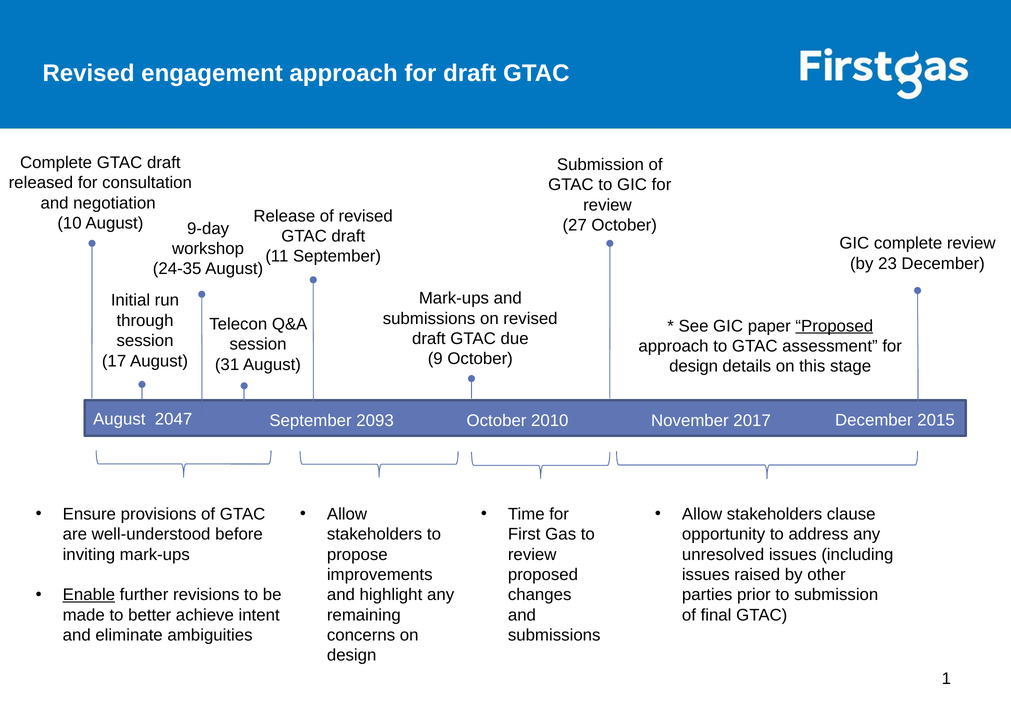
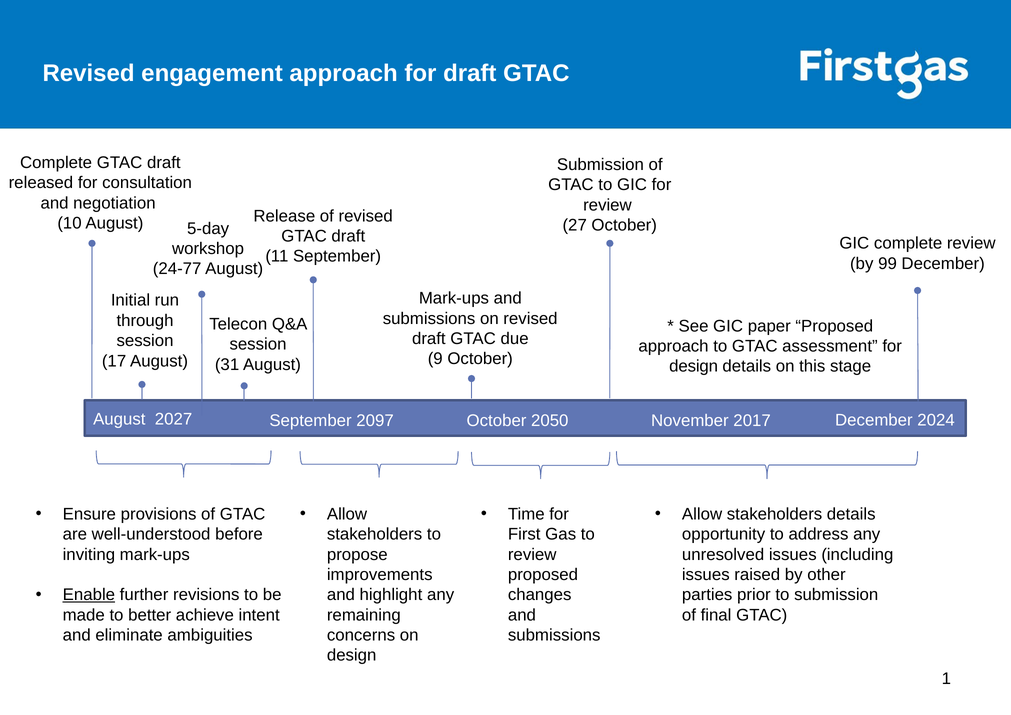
9-day: 9-day -> 5-day
23: 23 -> 99
24-35: 24-35 -> 24-77
Proposed at (834, 326) underline: present -> none
2047: 2047 -> 2027
2015: 2015 -> 2024
2093: 2093 -> 2097
2010: 2010 -> 2050
stakeholders clause: clause -> details
